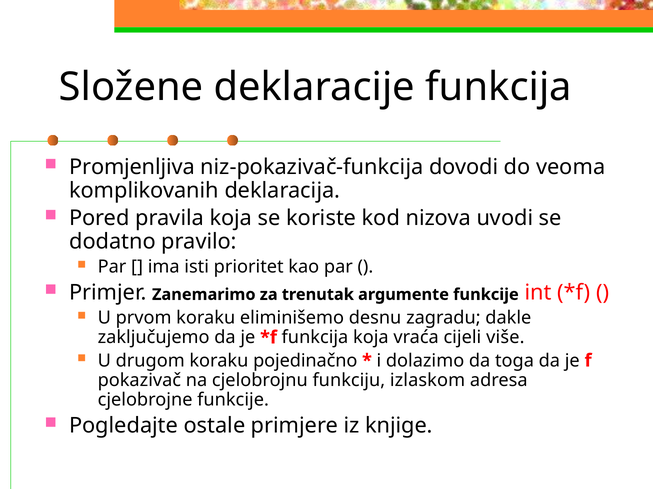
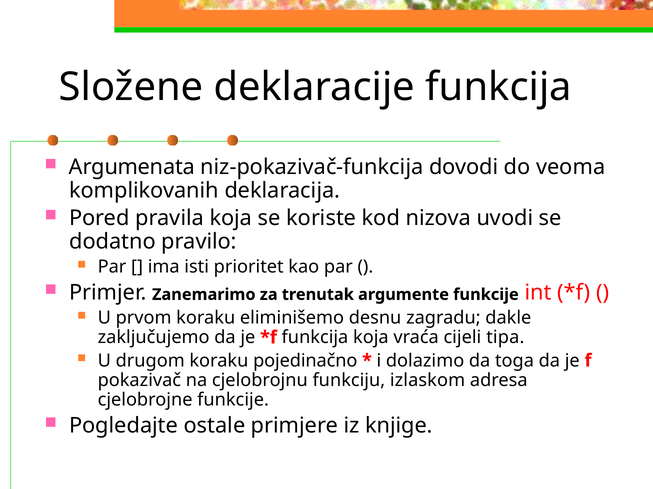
Promjenljiva: Promjenljiva -> Argumenata
više: više -> tipa
